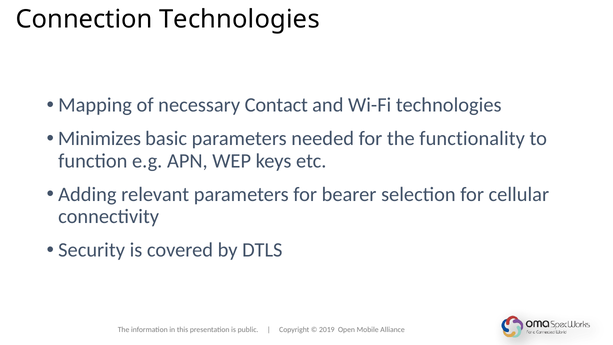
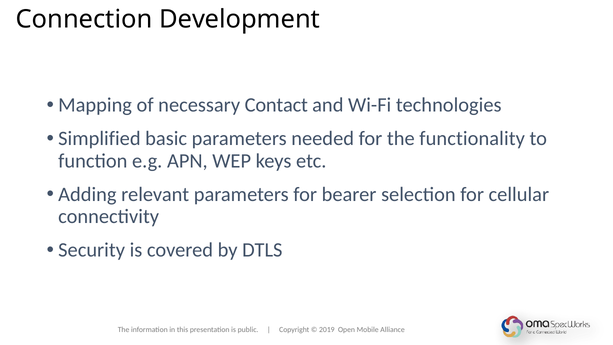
Connection Technologies: Technologies -> Development
Minimizes: Minimizes -> Simplified
